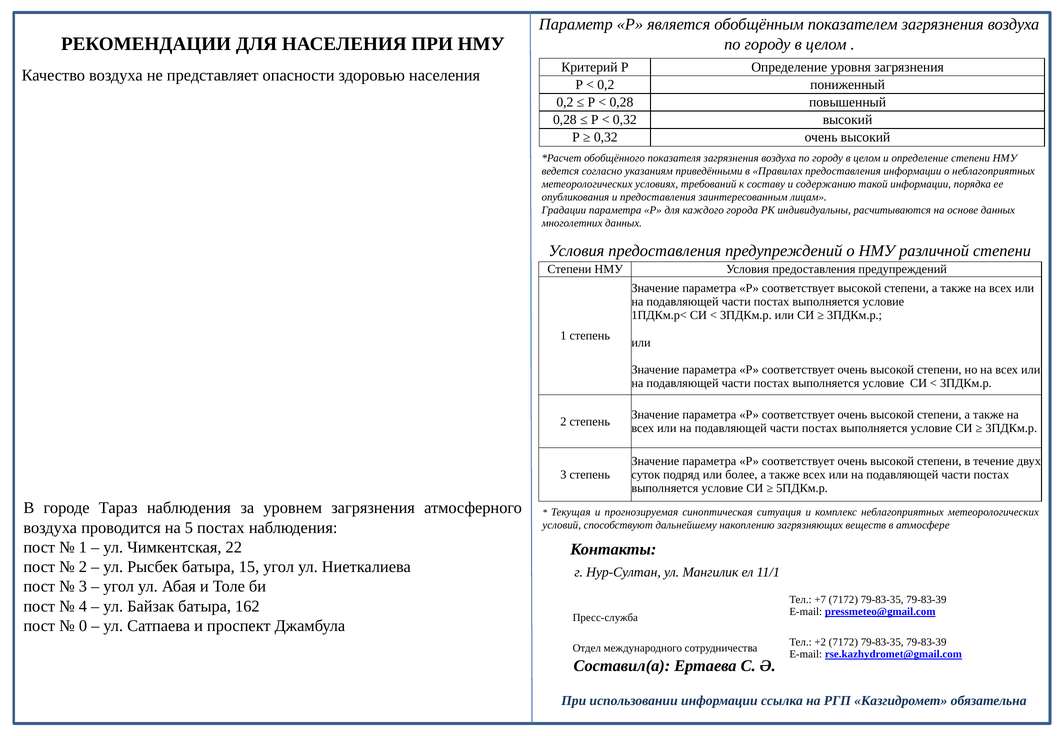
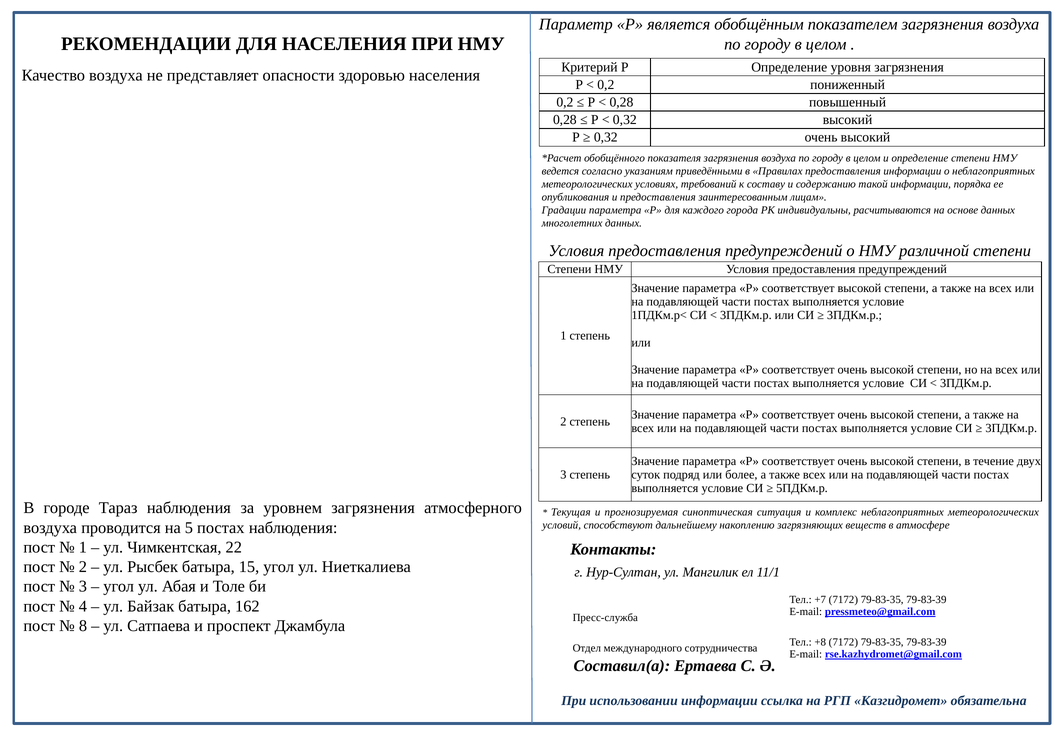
0: 0 -> 8
+2: +2 -> +8
